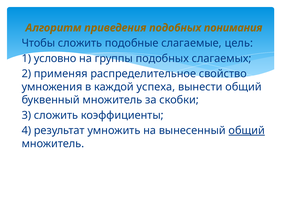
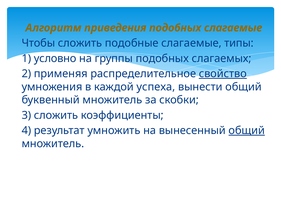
подобных понимания: понимания -> слагаемые
цель: цель -> типы
свойство underline: none -> present
